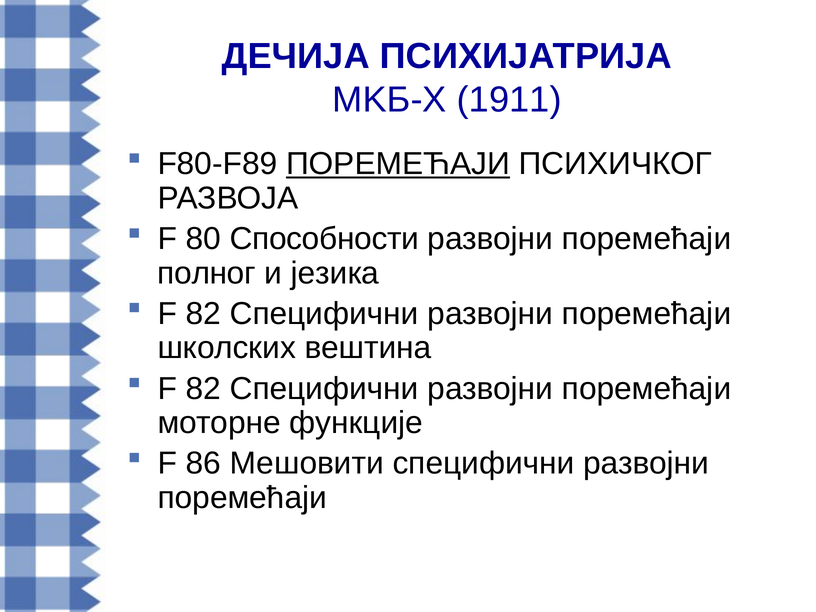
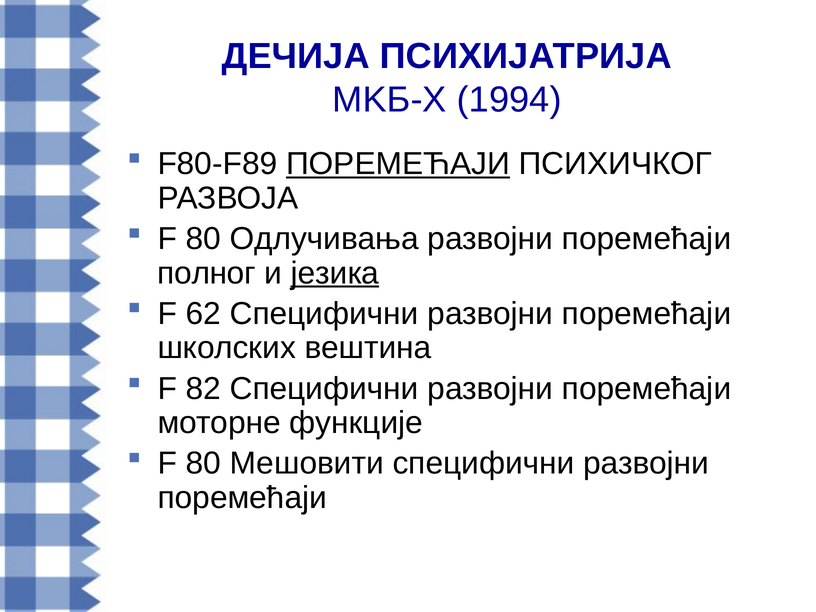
1911: 1911 -> 1994
Способности: Способности -> Одлучивања
језика underline: none -> present
82 at (203, 314): 82 -> 62
86 at (203, 464): 86 -> 80
